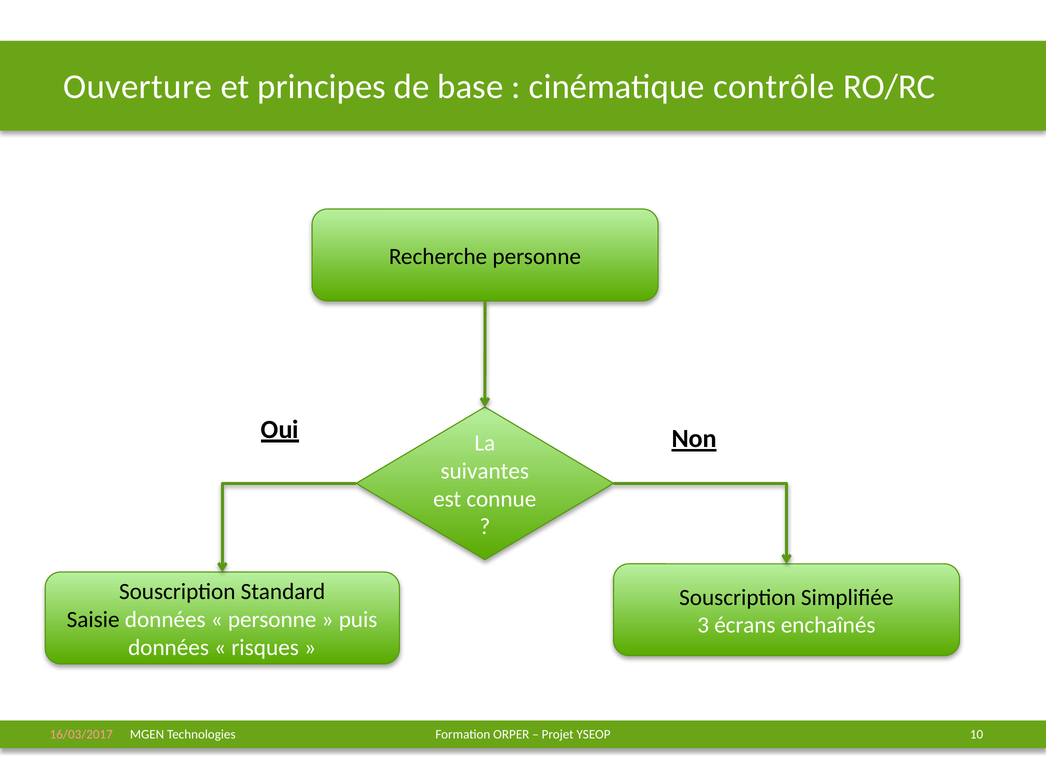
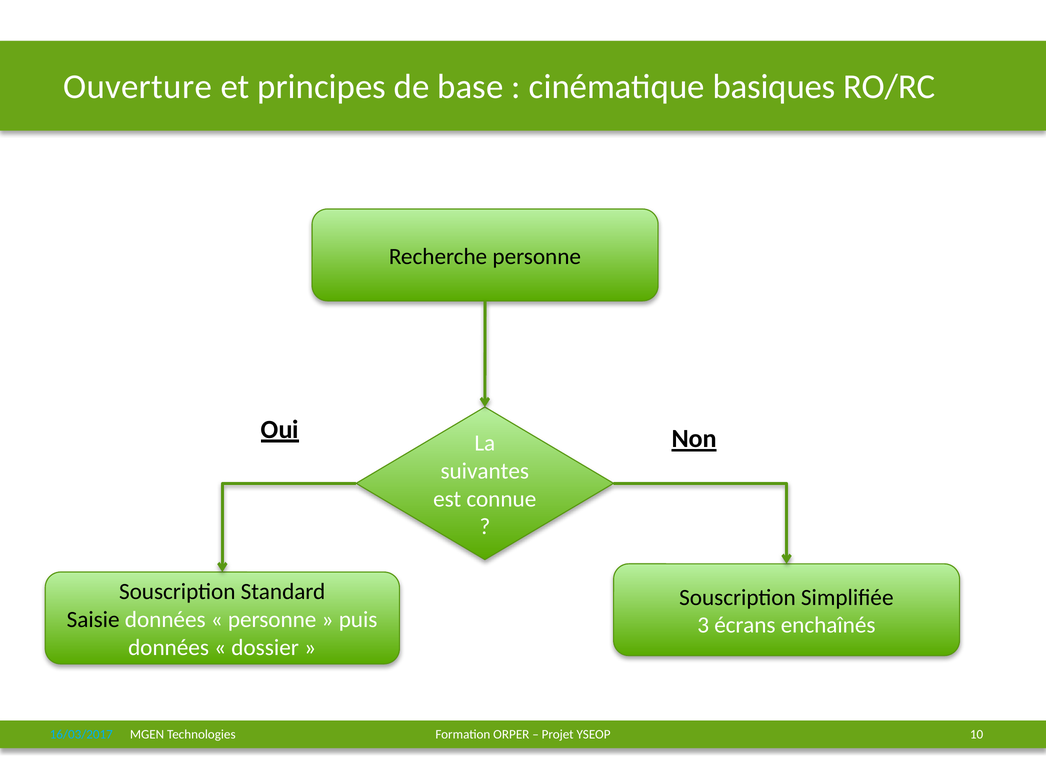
contrôle: contrôle -> basiques
risques: risques -> dossier
16/03/2017 colour: pink -> light blue
